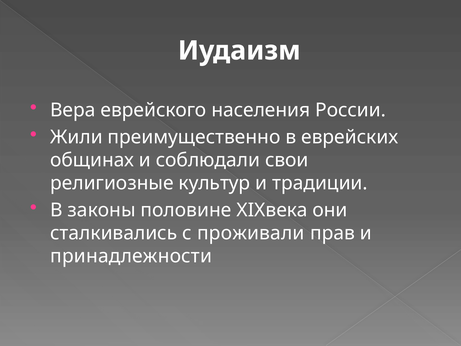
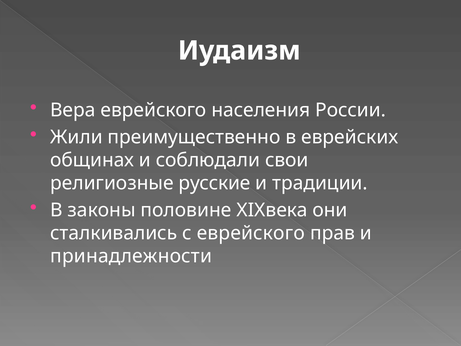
культур: культур -> русские
с проживали: проживали -> еврейского
